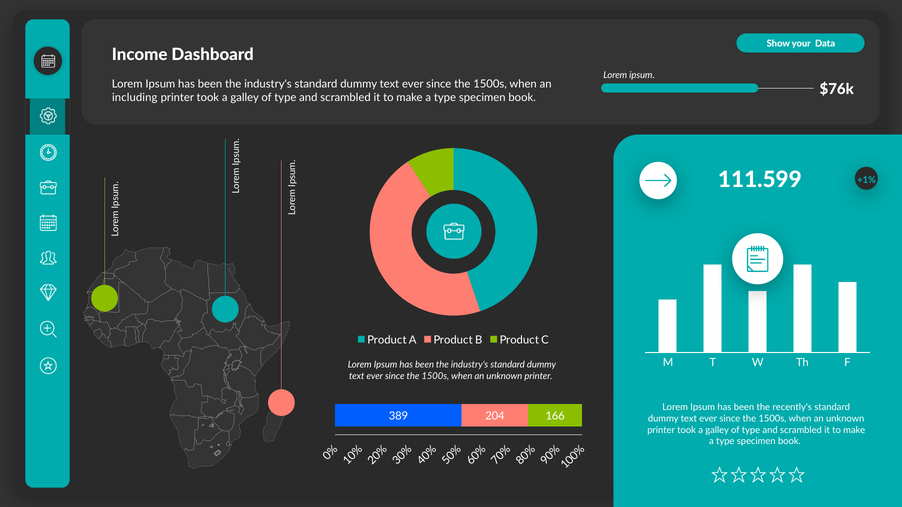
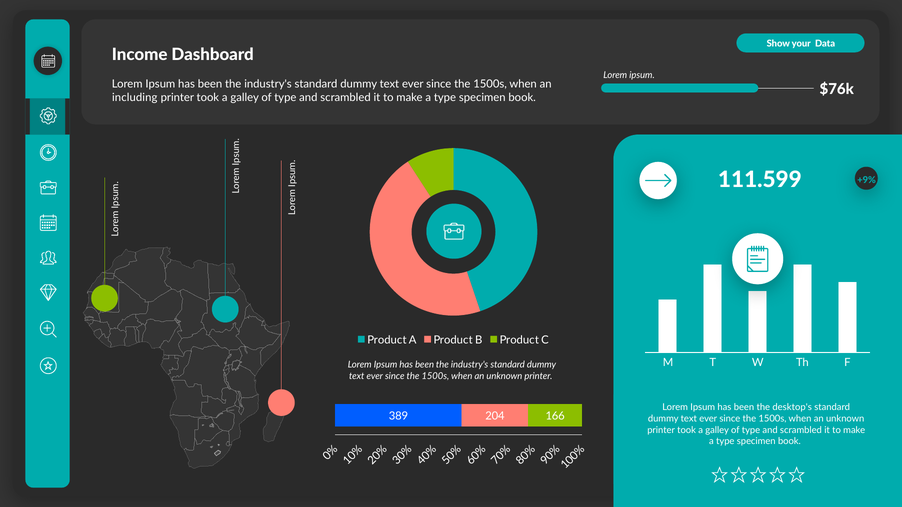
+1%: +1% -> +9%
recently's: recently's -> desktop's
